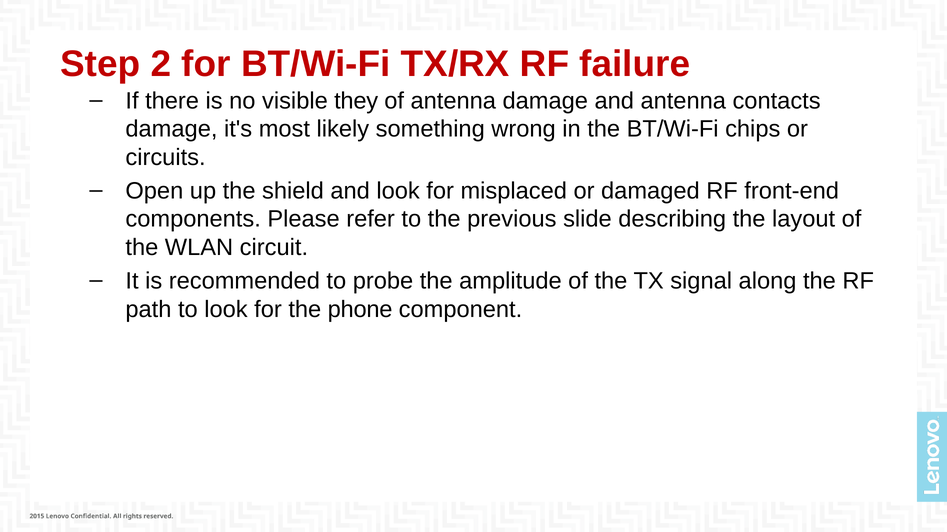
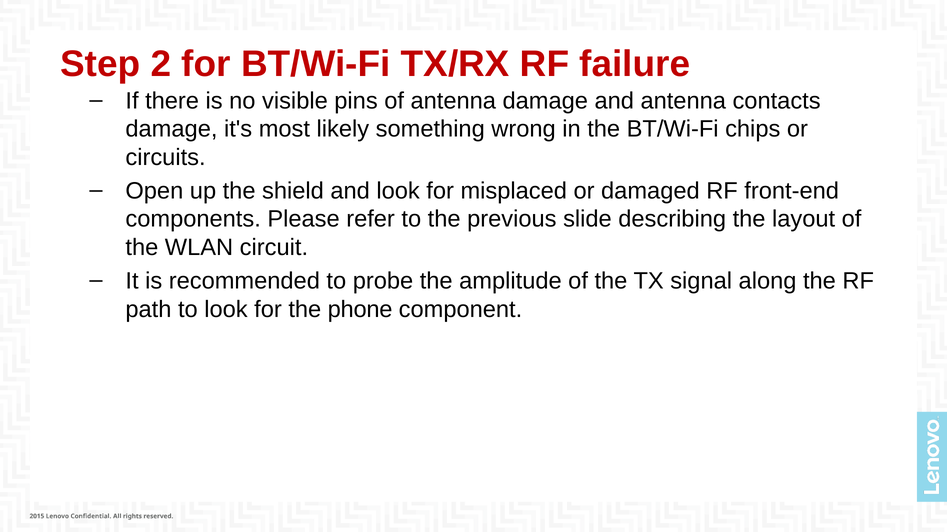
they: they -> pins
